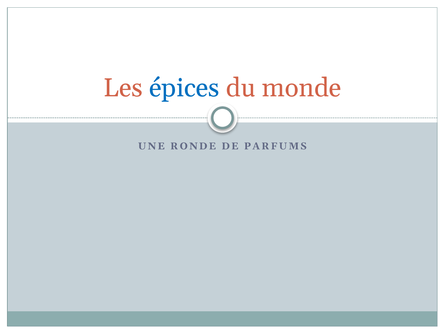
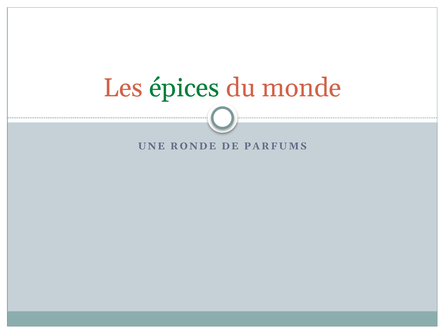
épices colour: blue -> green
